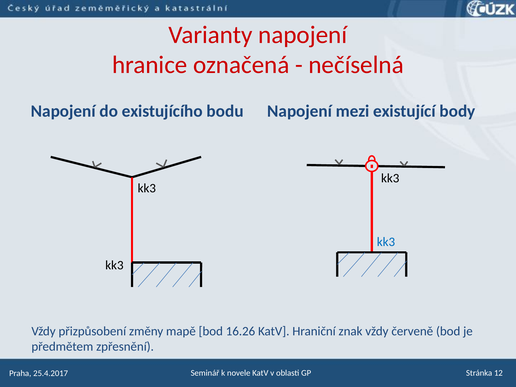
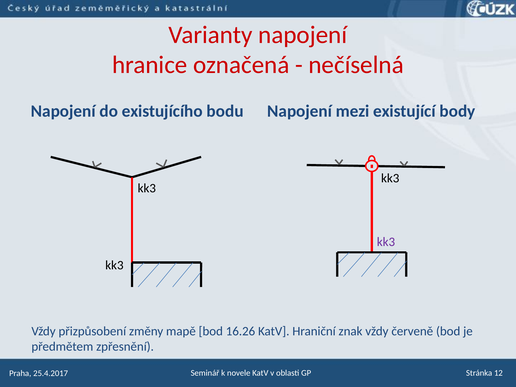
kk3 at (386, 242) colour: blue -> purple
